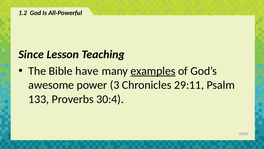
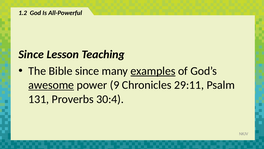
Bible have: have -> since
awesome underline: none -> present
3: 3 -> 9
133: 133 -> 131
